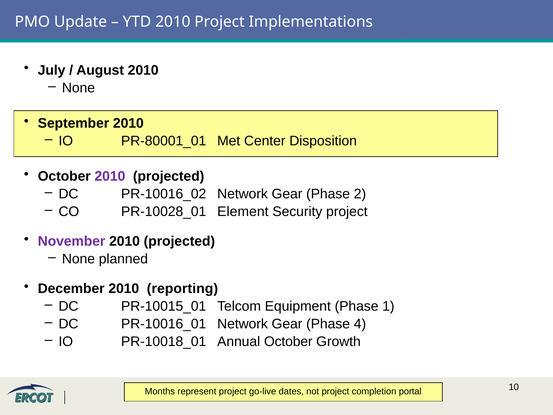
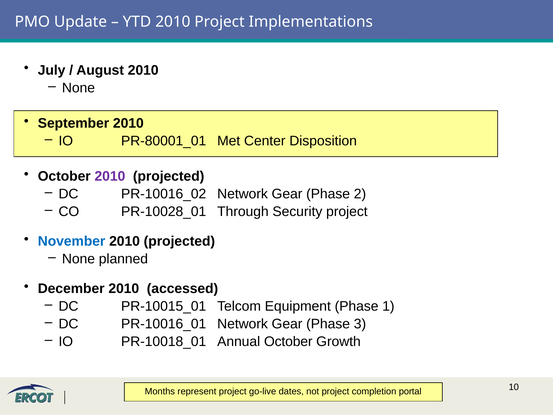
Element: Element -> Through
November colour: purple -> blue
reporting: reporting -> accessed
4: 4 -> 3
